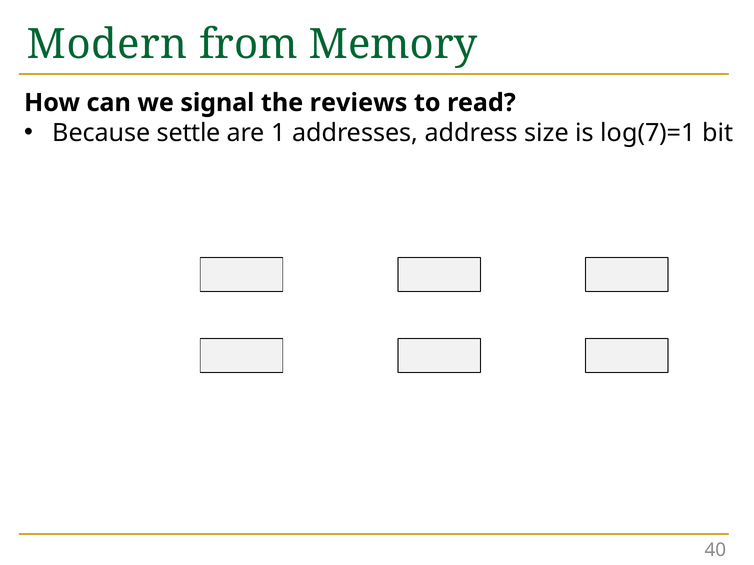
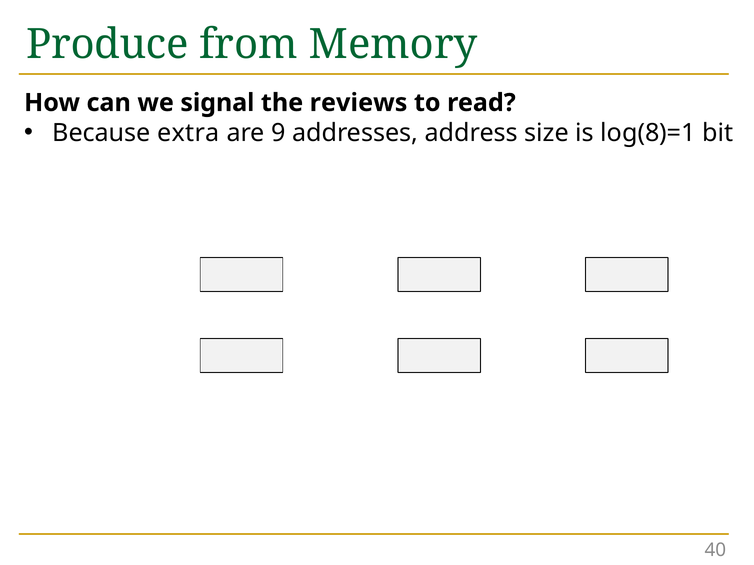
Modern: Modern -> Produce
settle: settle -> extra
1: 1 -> 9
log(7)=1: log(7)=1 -> log(8)=1
